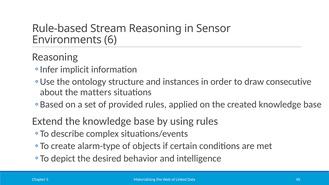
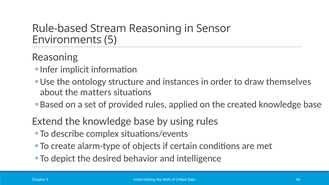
Environments 6: 6 -> 5
consecutive: consecutive -> themselves
